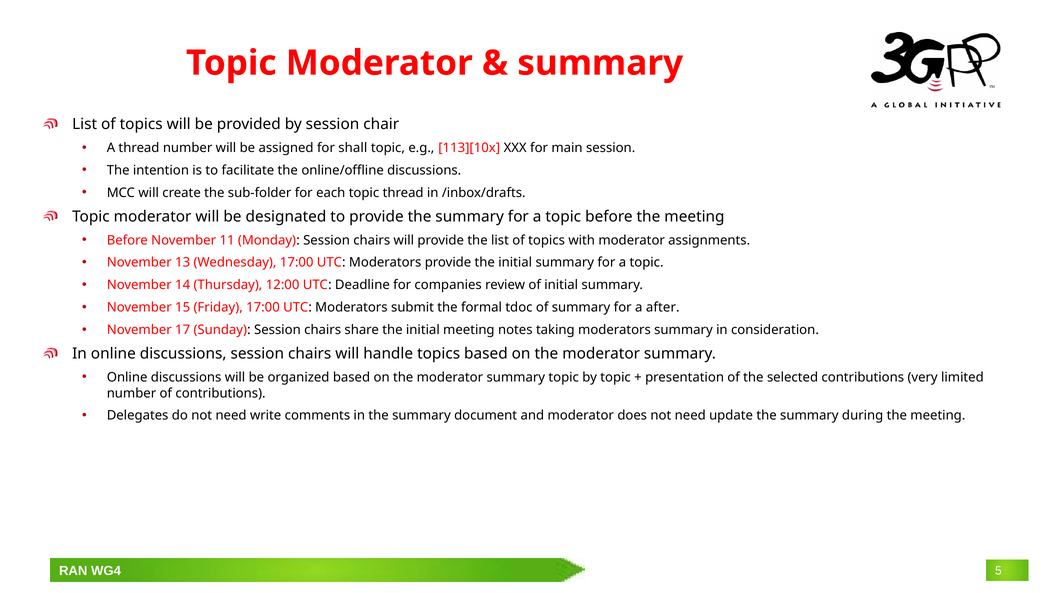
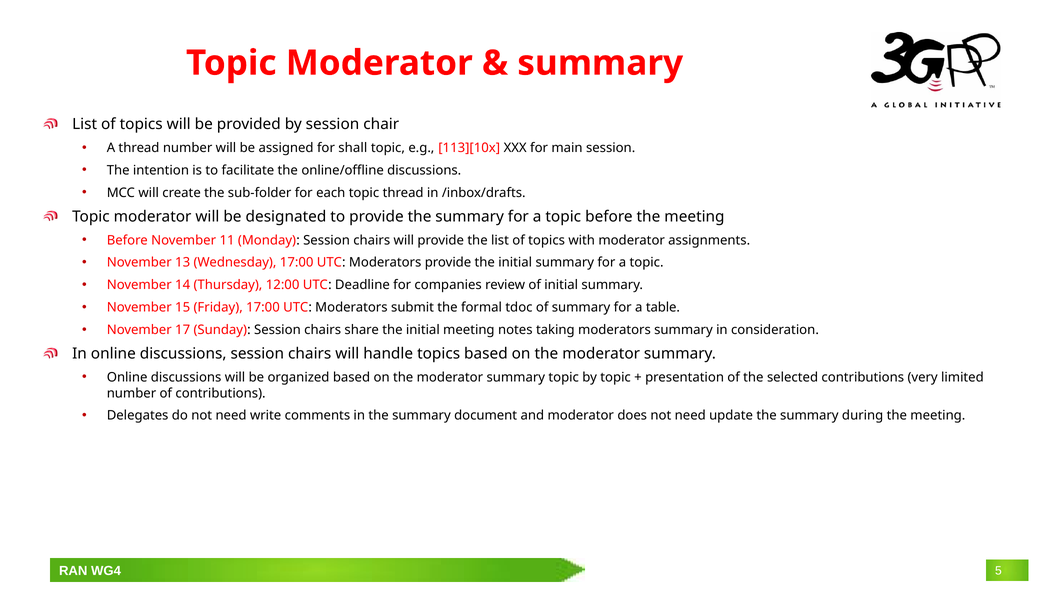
after: after -> table
